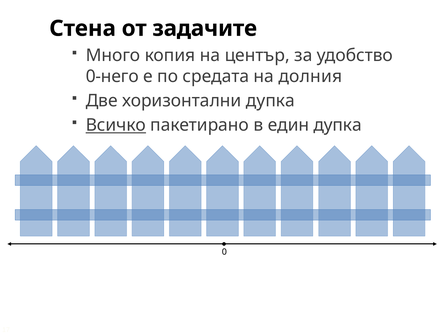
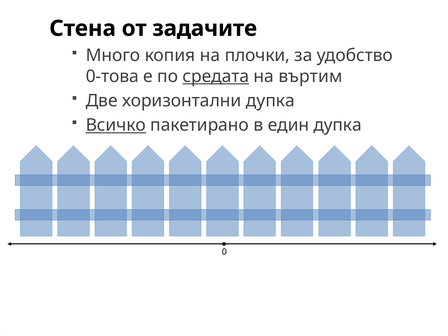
център: център -> плочки
0-него: 0-него -> 0-това
средата underline: none -> present
долния: долния -> въртим
